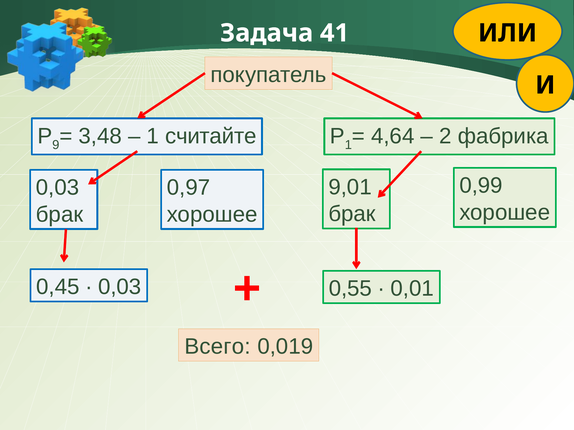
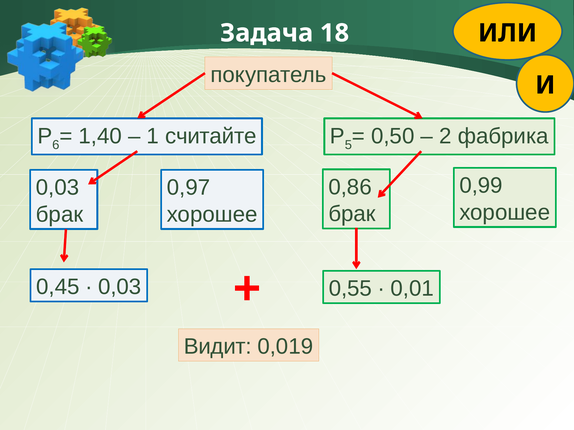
41: 41 -> 18
9: 9 -> 6
3,48: 3,48 -> 1,40
1 at (348, 145): 1 -> 5
4,64: 4,64 -> 0,50
9,01: 9,01 -> 0,86
Всего: Всего -> Видит
